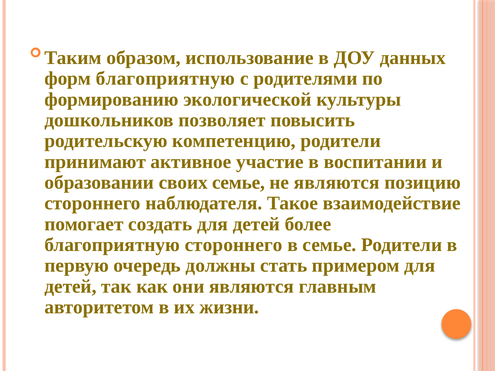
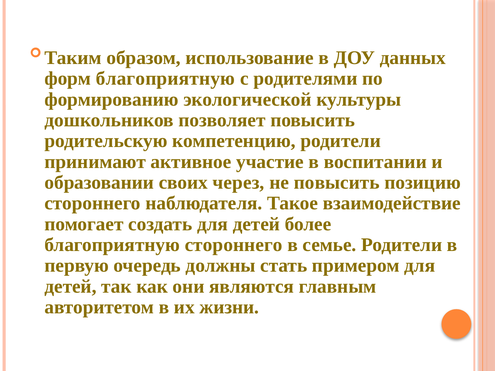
своих семье: семье -> через
не являются: являются -> повысить
